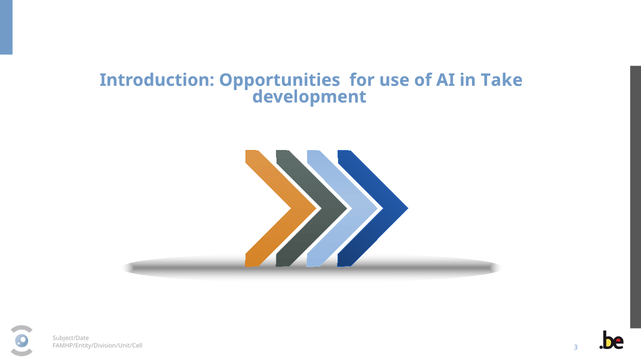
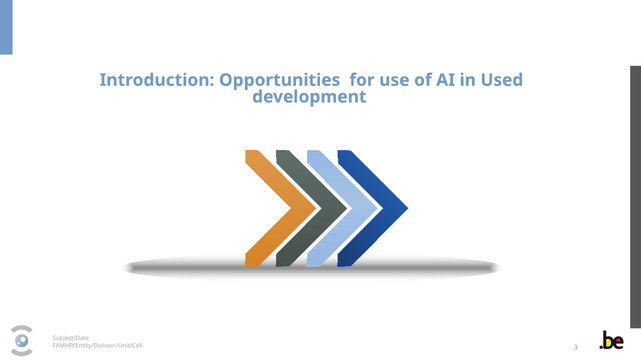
Take: Take -> Used
